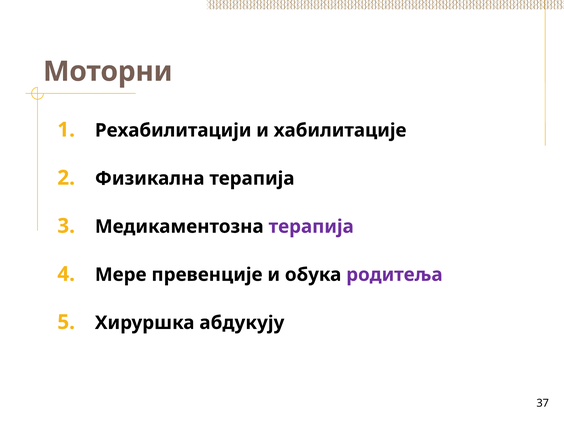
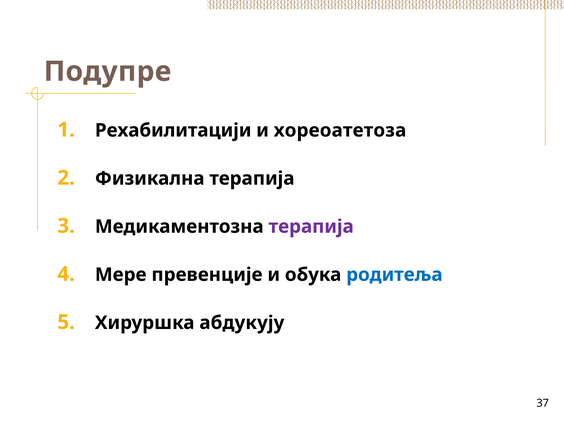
Моторни: Моторни -> Подупре
хабилитације: хабилитације -> хореоатетоза
родитеља colour: purple -> blue
